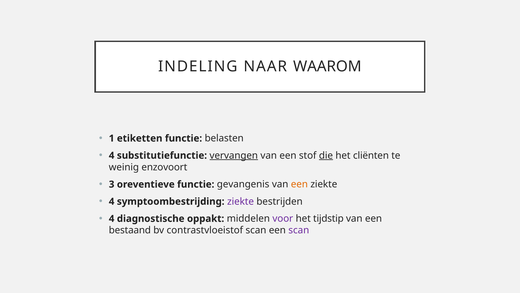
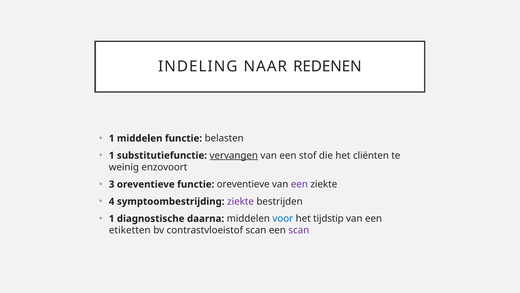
WAAROM: WAAROM -> REDENEN
1 etiketten: etiketten -> middelen
4 at (112, 155): 4 -> 1
die underline: present -> none
functie gevangenis: gevangenis -> oreventieve
een at (299, 184) colour: orange -> purple
4 at (112, 218): 4 -> 1
oppakt: oppakt -> daarna
voor colour: purple -> blue
bestaand: bestaand -> etiketten
